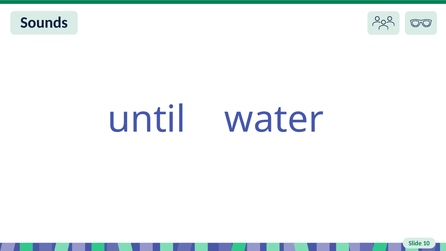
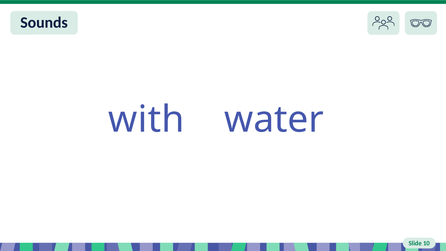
until: until -> with
